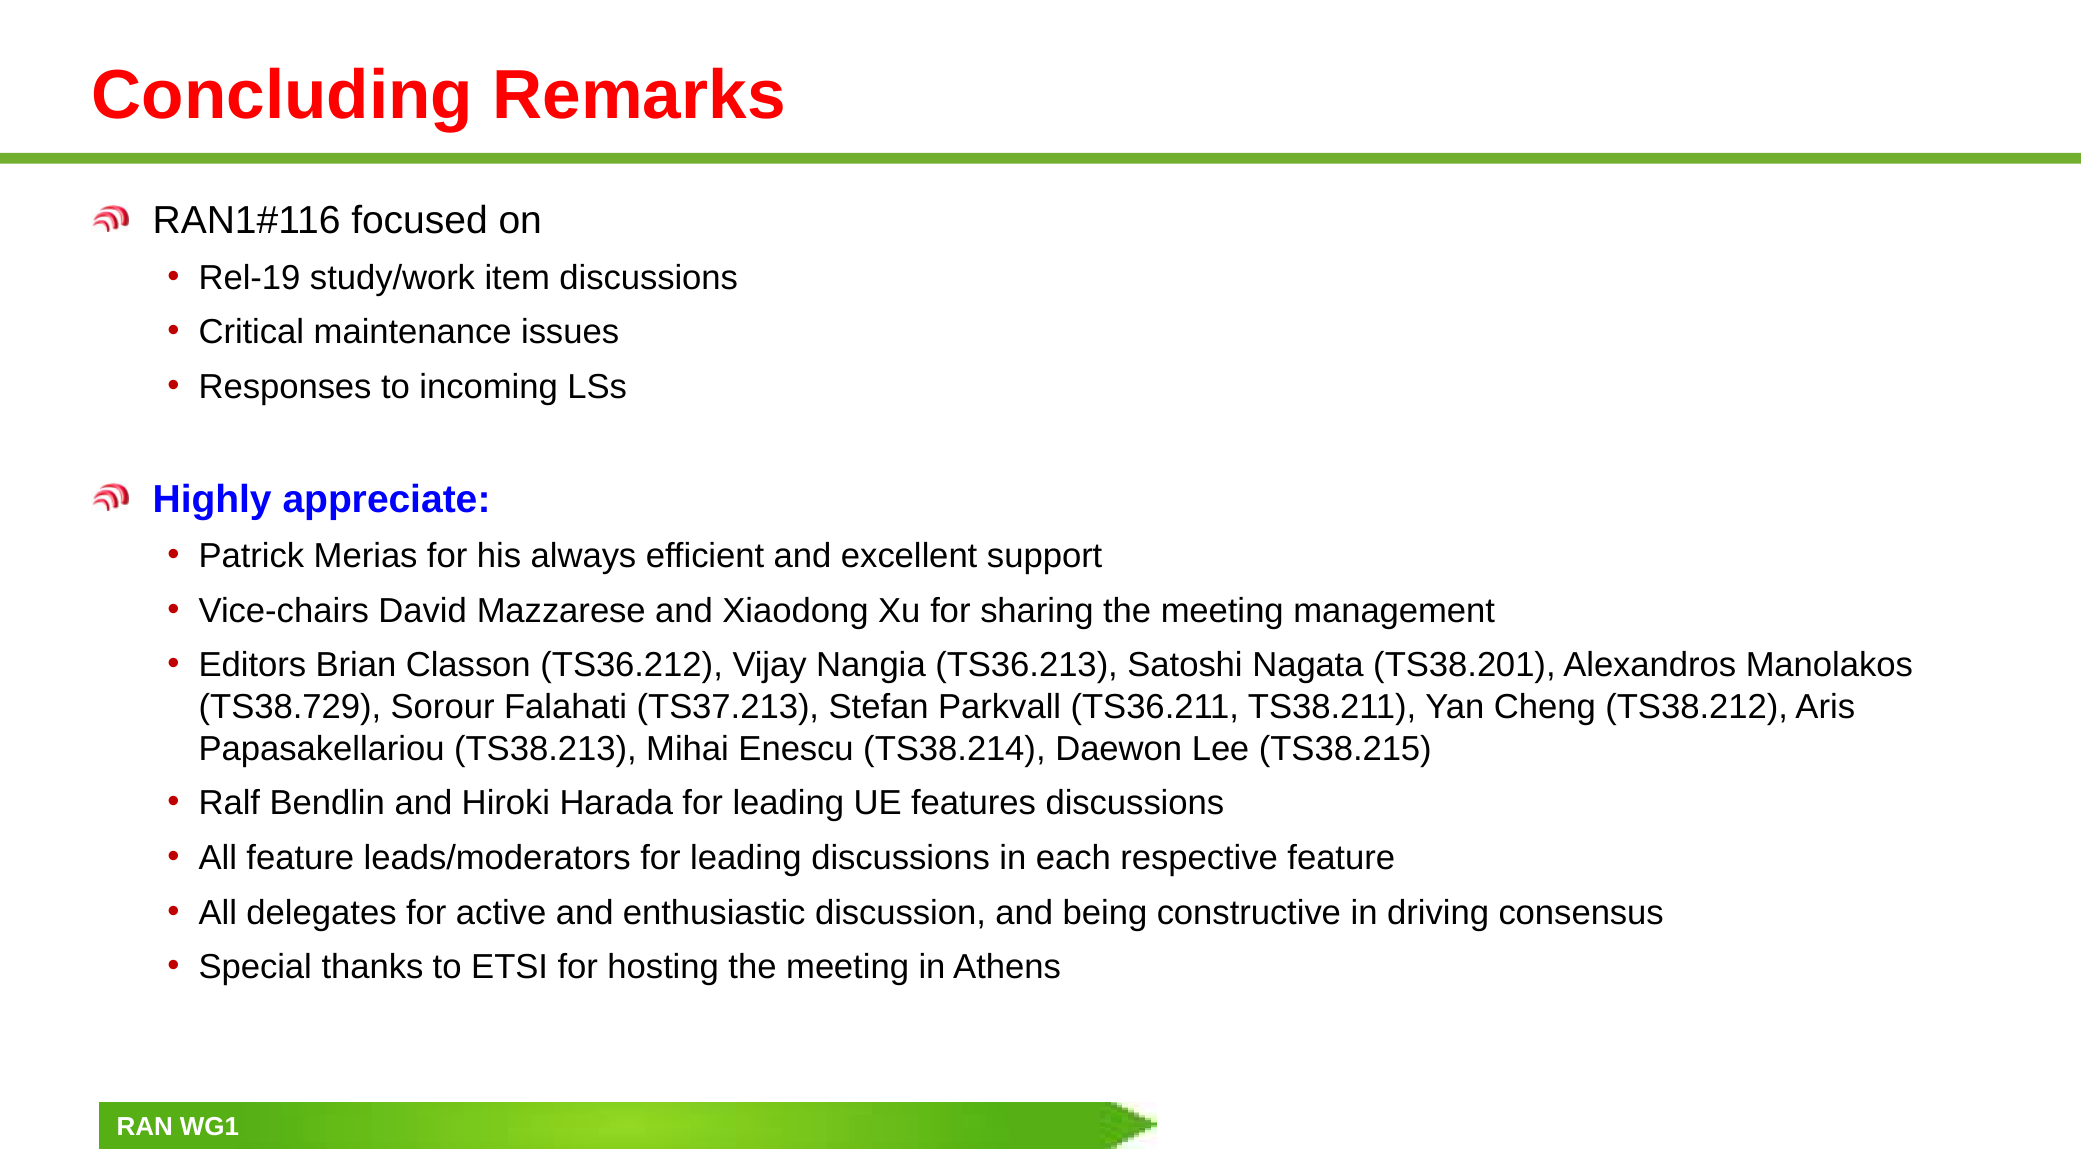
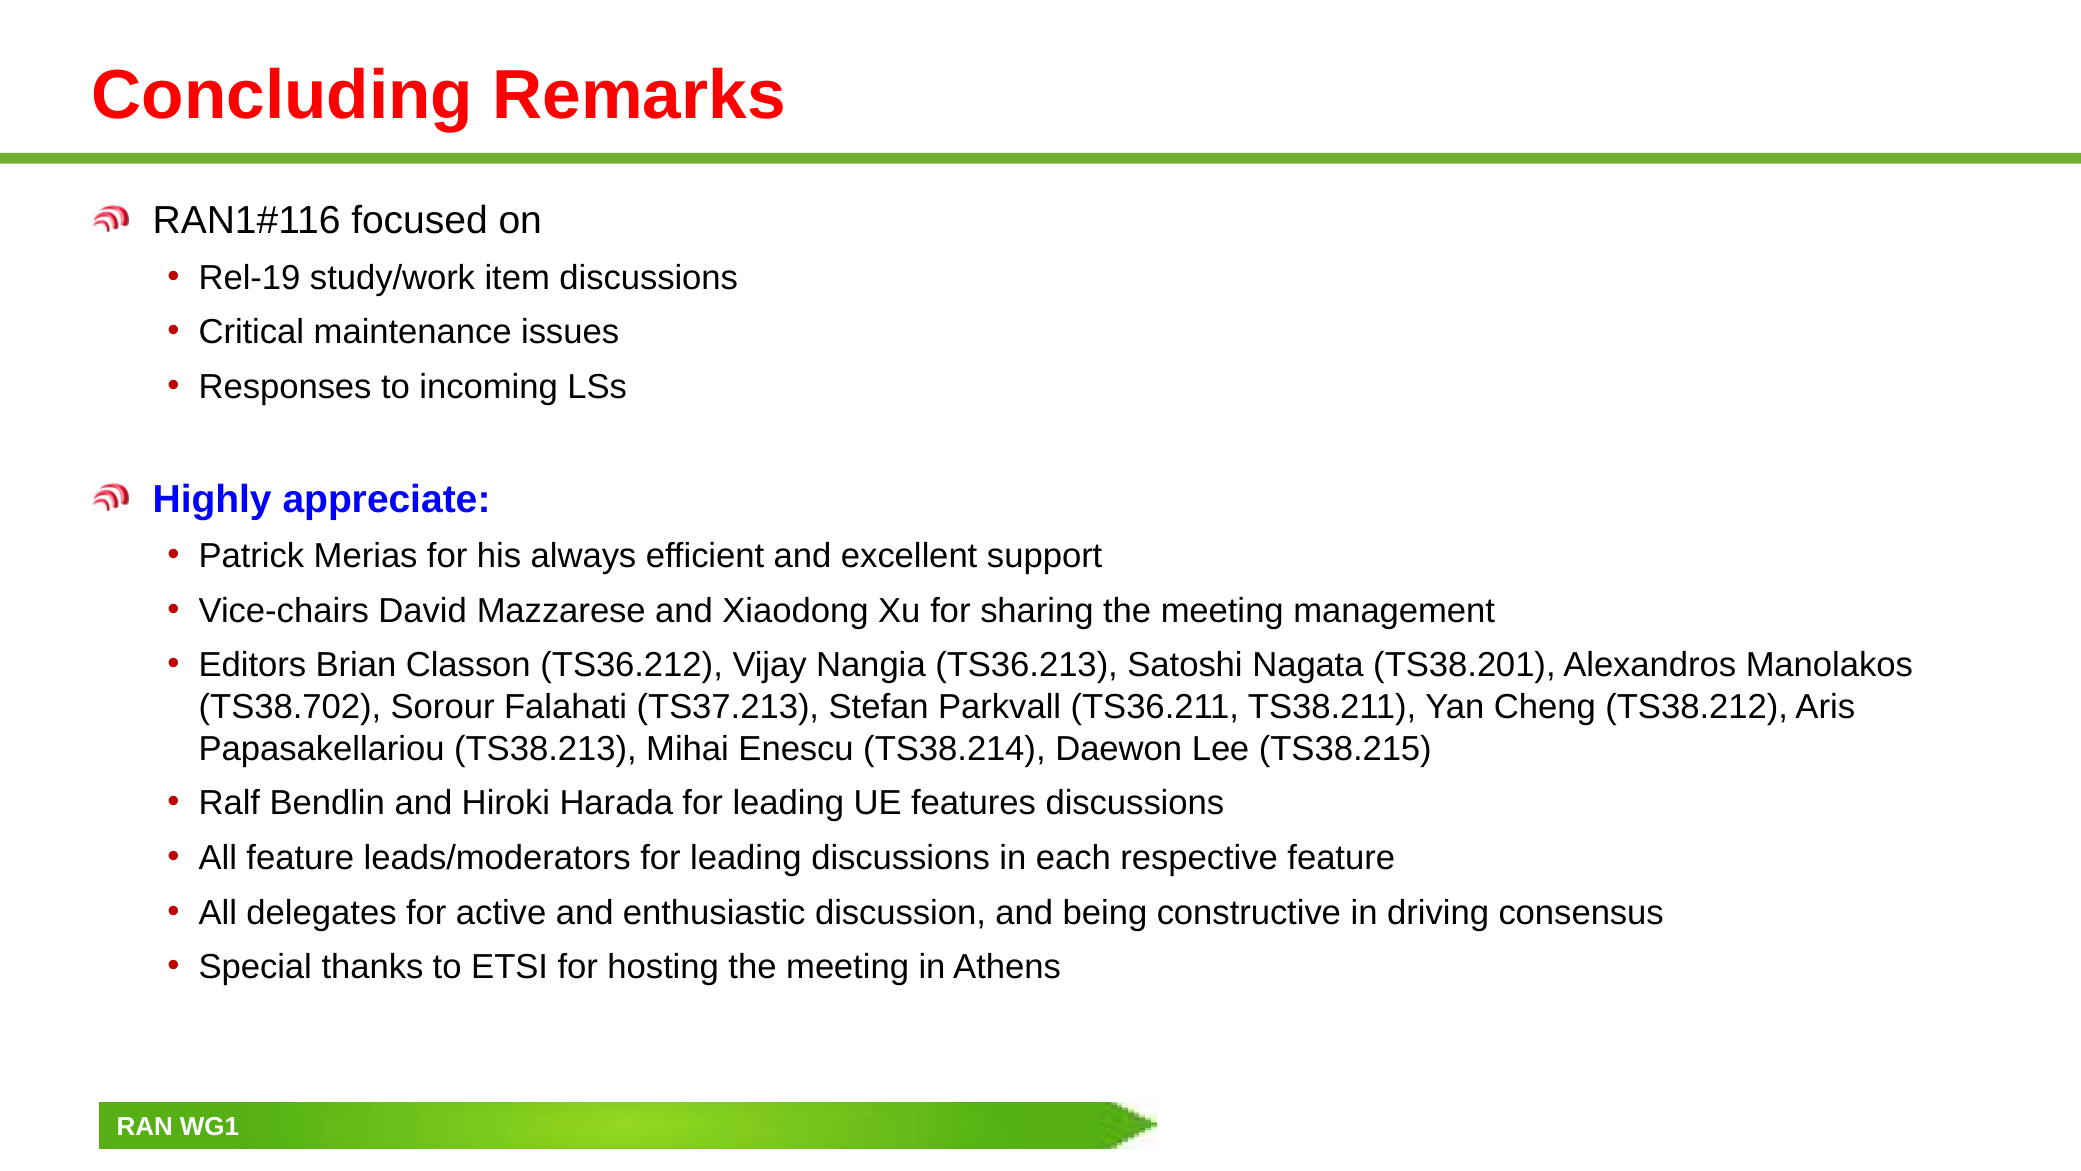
TS38.729: TS38.729 -> TS38.702
